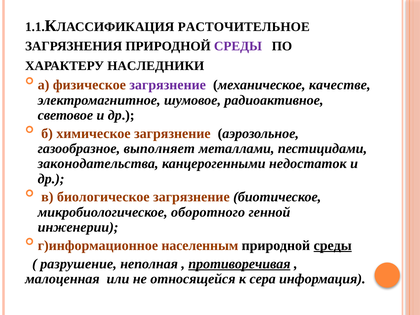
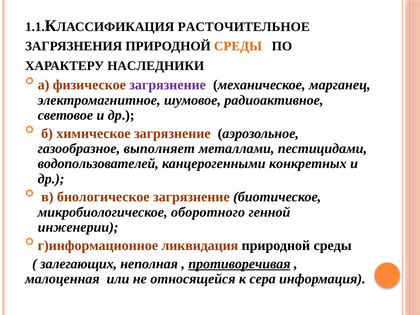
СРЕДЫ at (238, 46) colour: purple -> orange
качестве: качестве -> марганец
законодательства: законодательства -> водопользователей
недостаток: недостаток -> конкретных
населенным: населенным -> ликвидация
среды at (333, 246) underline: present -> none
разрушение: разрушение -> залегающих
